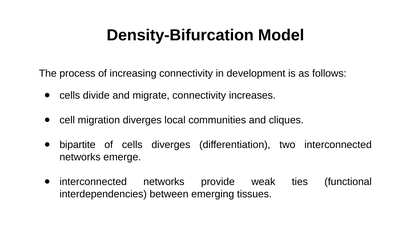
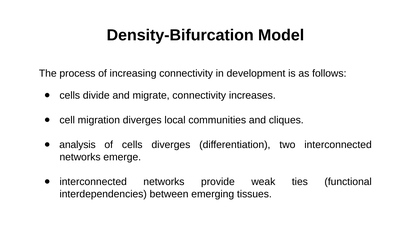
bipartite: bipartite -> analysis
